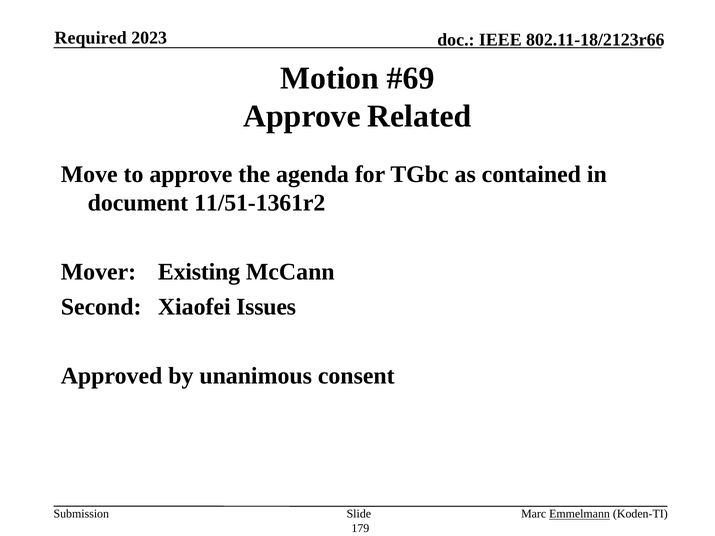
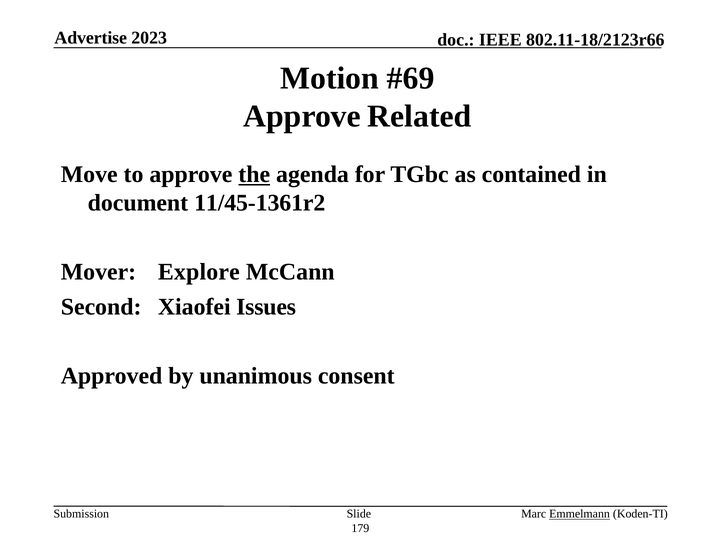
Required: Required -> Advertise
the underline: none -> present
11/51-1361r2: 11/51-1361r2 -> 11/45-1361r2
Existing: Existing -> Explore
